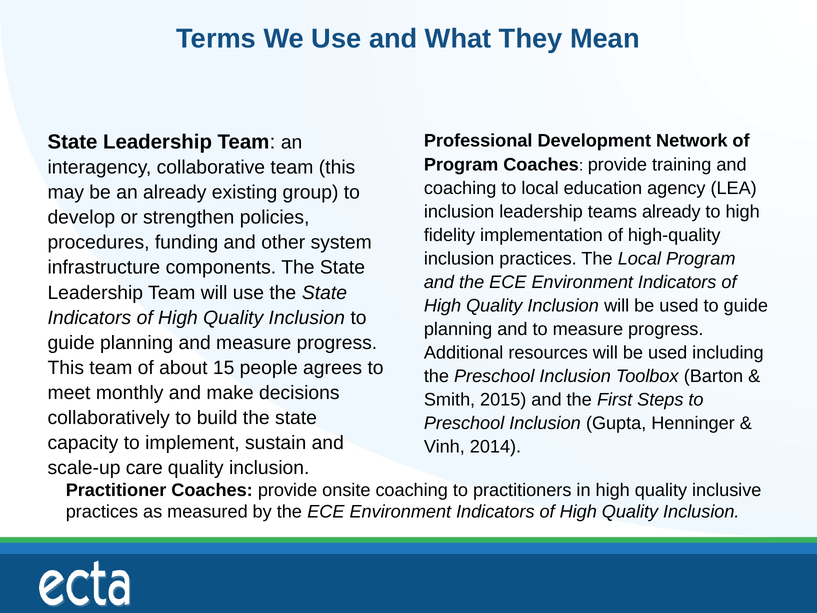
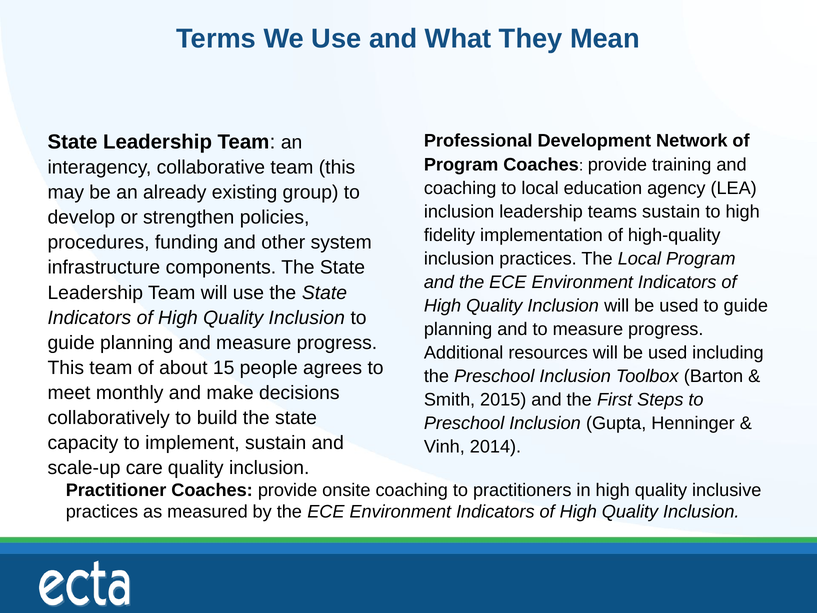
teams already: already -> sustain
